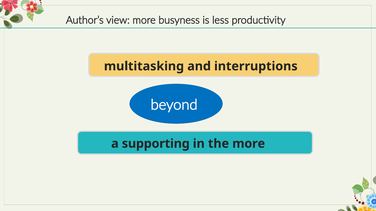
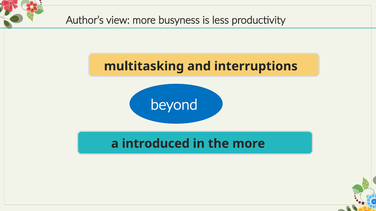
supporting: supporting -> introduced
